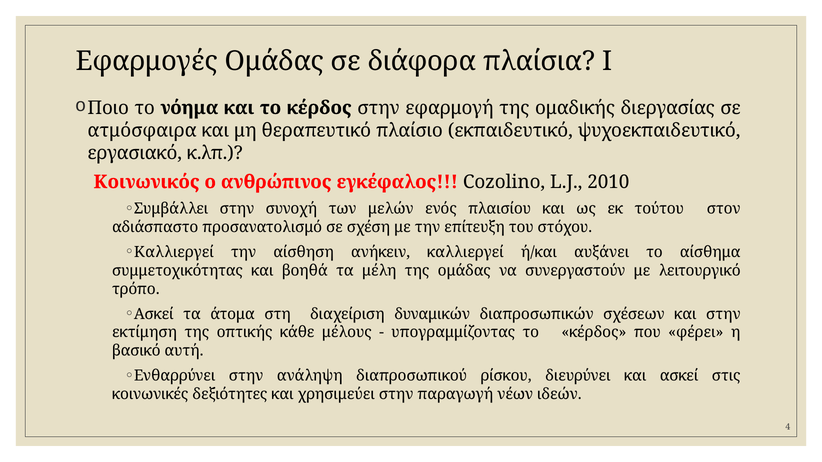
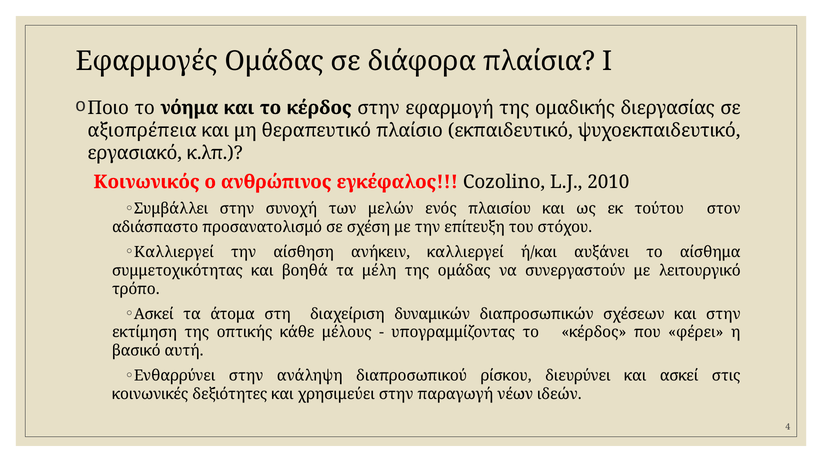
ατμόσφαιρα: ατμόσφαιρα -> αξιοπρέπεια
